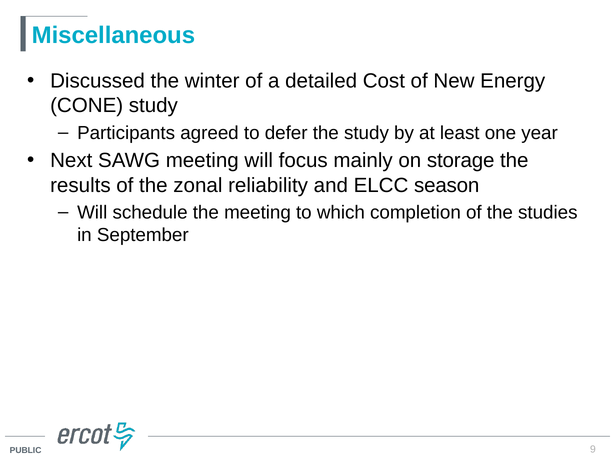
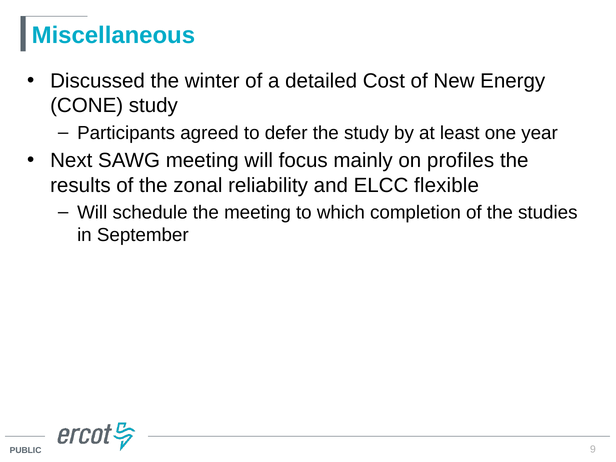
storage: storage -> profiles
season: season -> flexible
